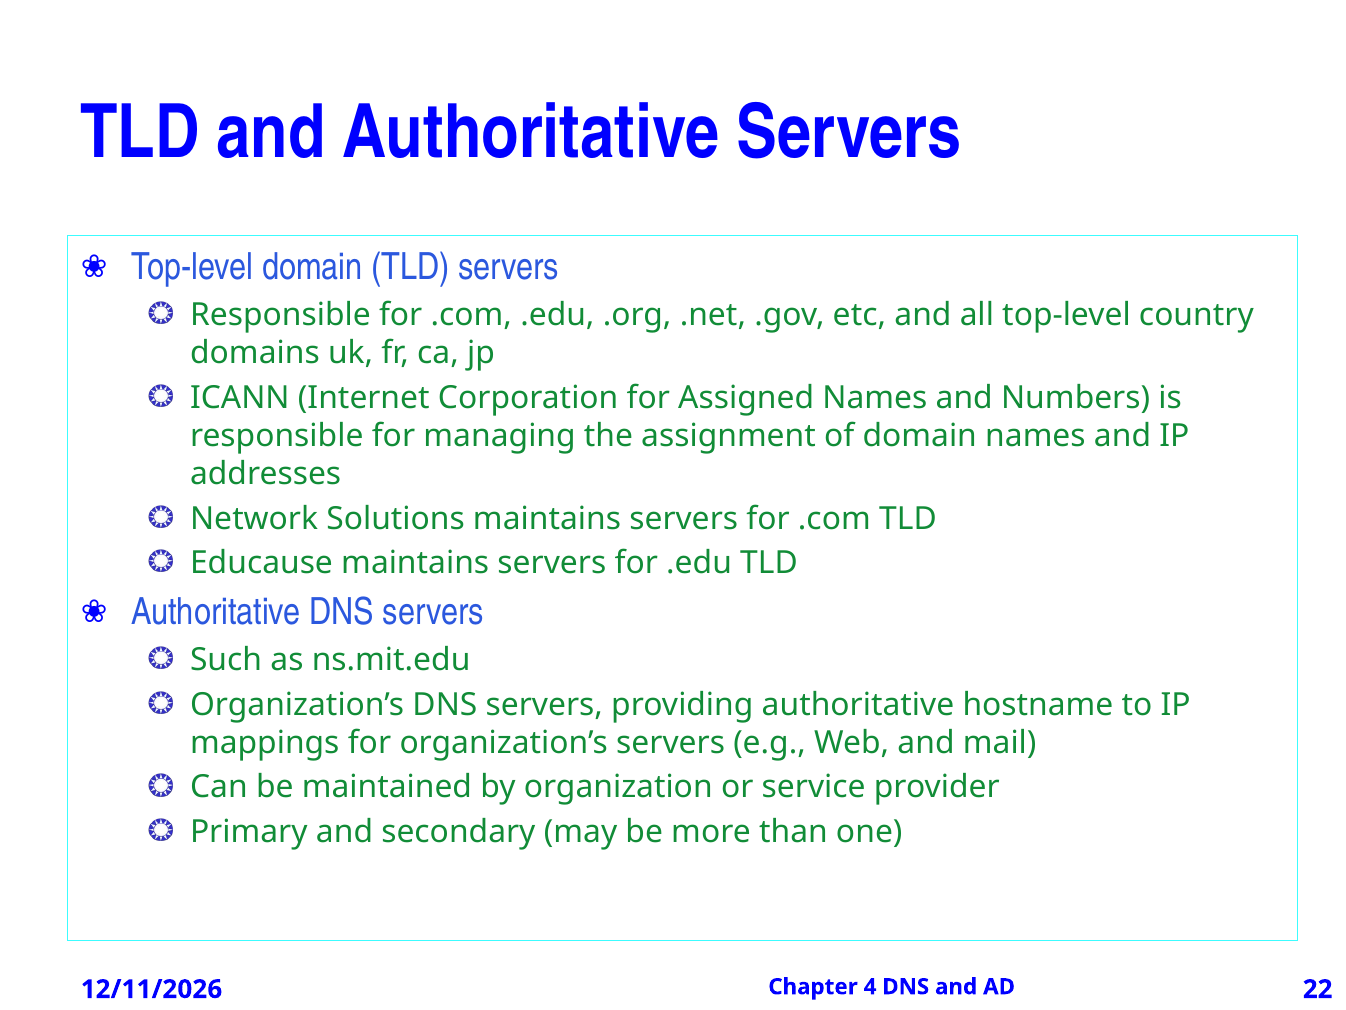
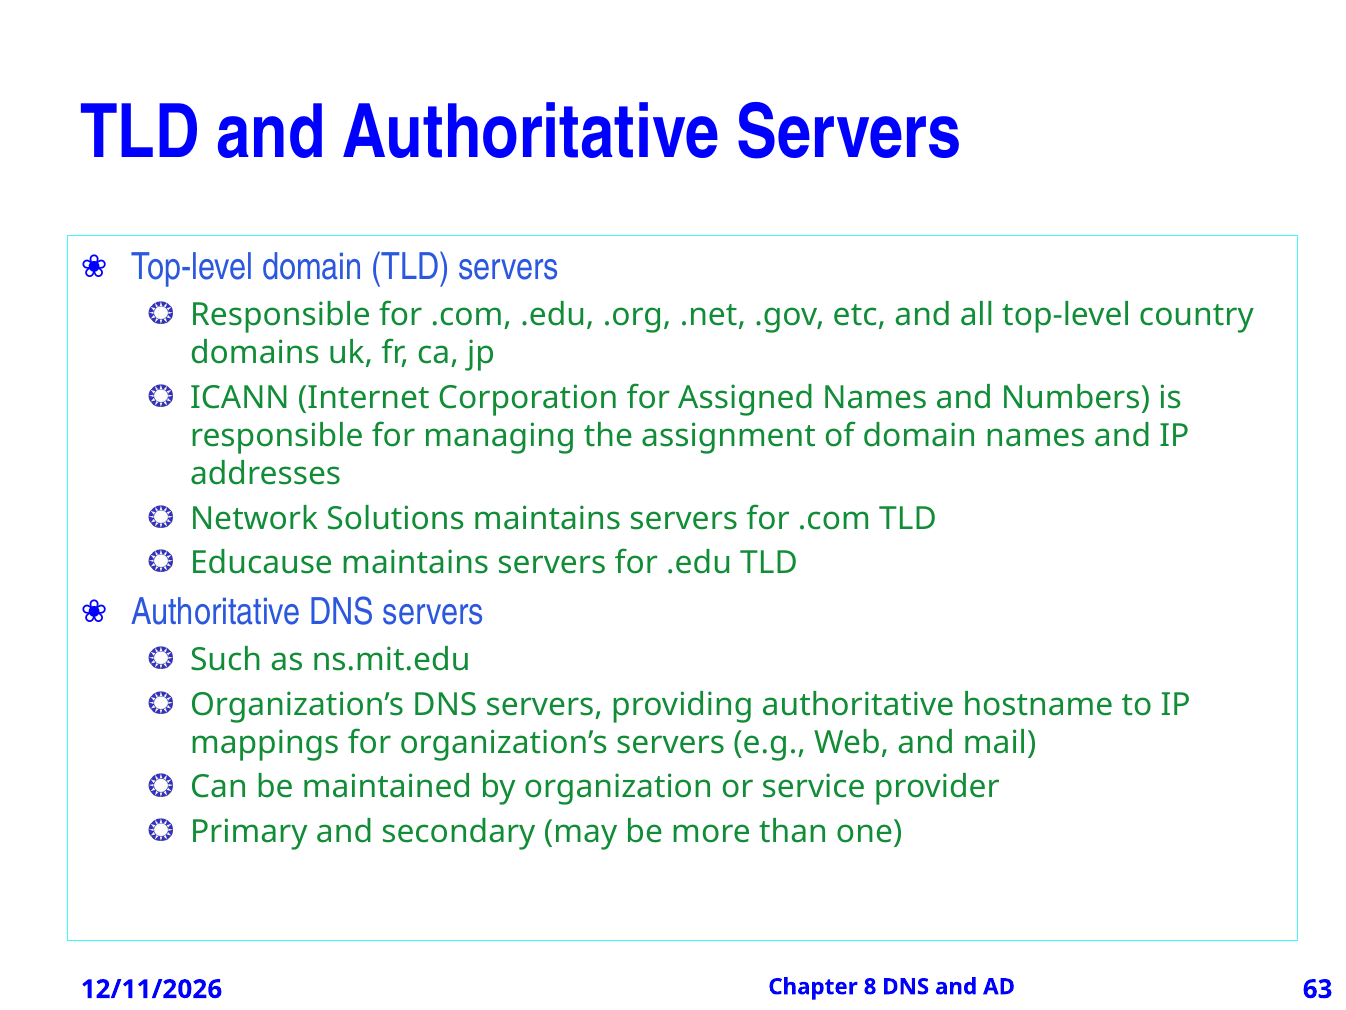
4: 4 -> 8
22: 22 -> 63
